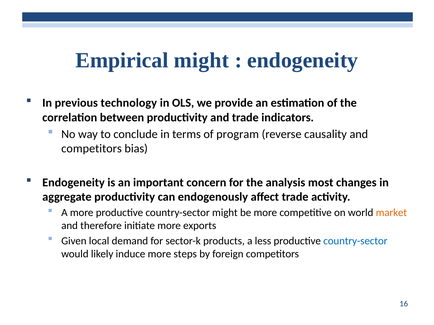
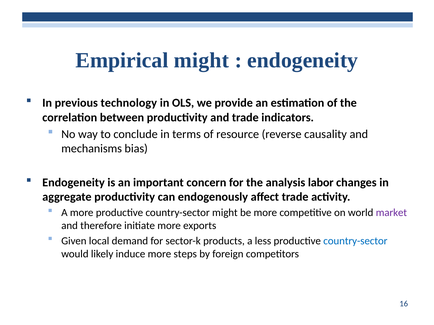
program: program -> resource
competitors at (92, 149): competitors -> mechanisms
most: most -> labor
market colour: orange -> purple
